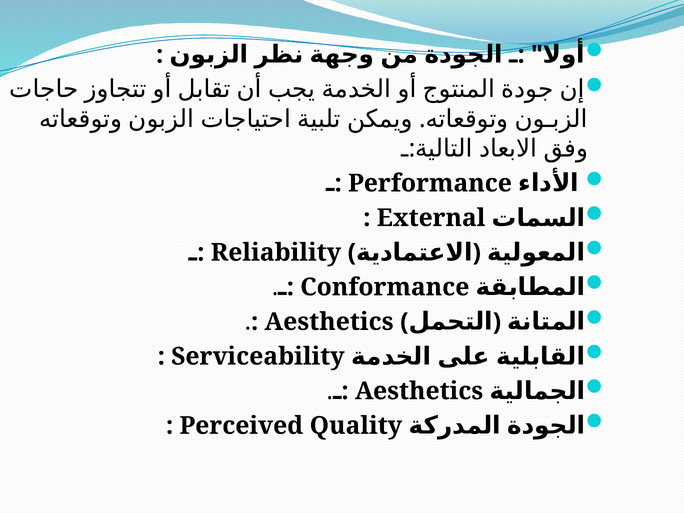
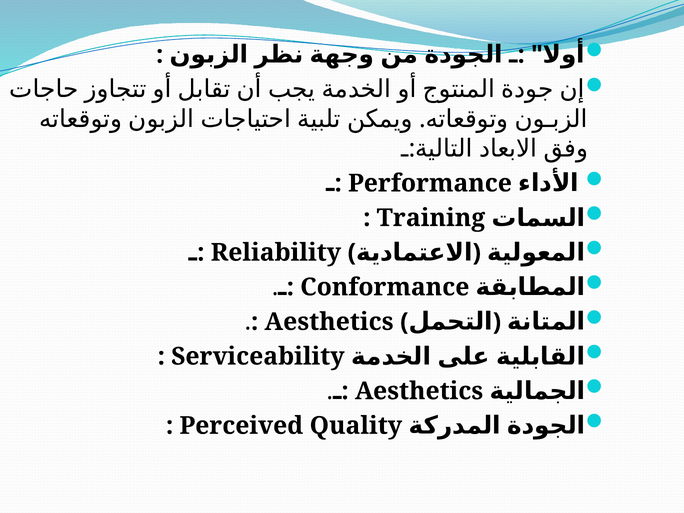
External: External -> Training
